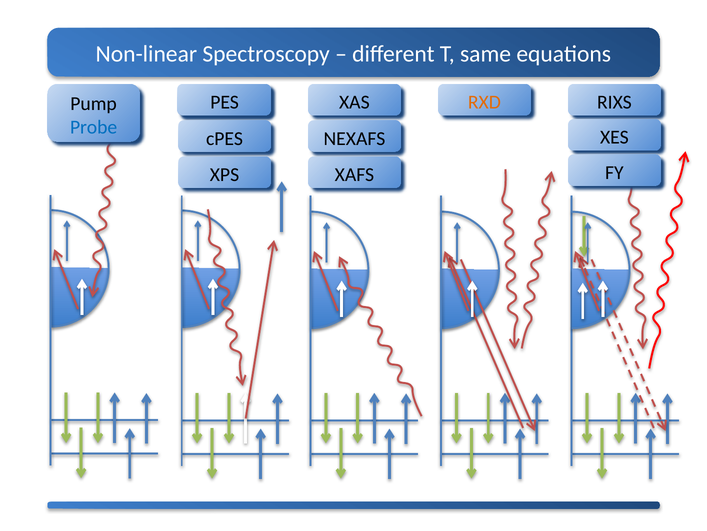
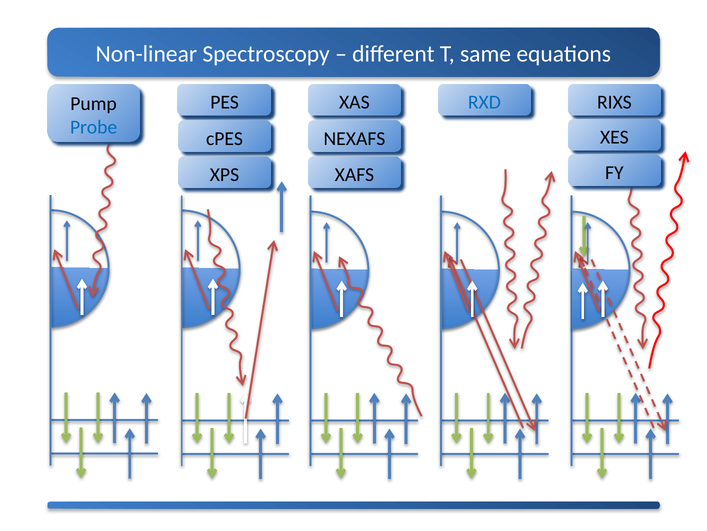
RXD colour: orange -> blue
